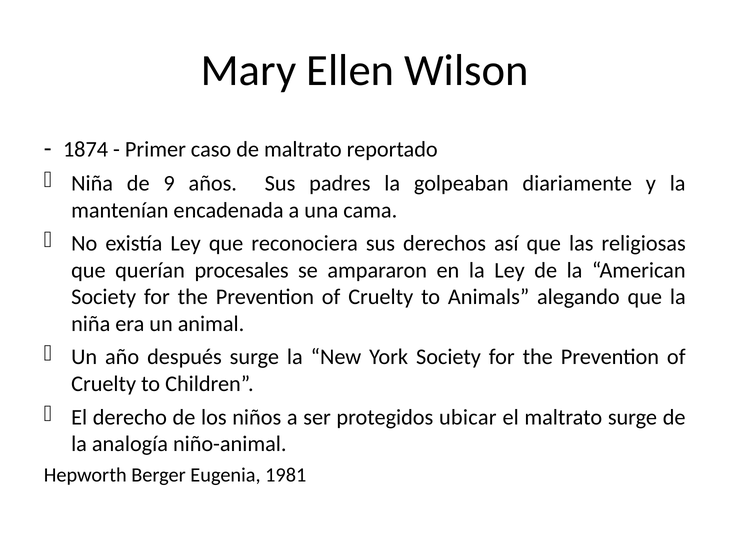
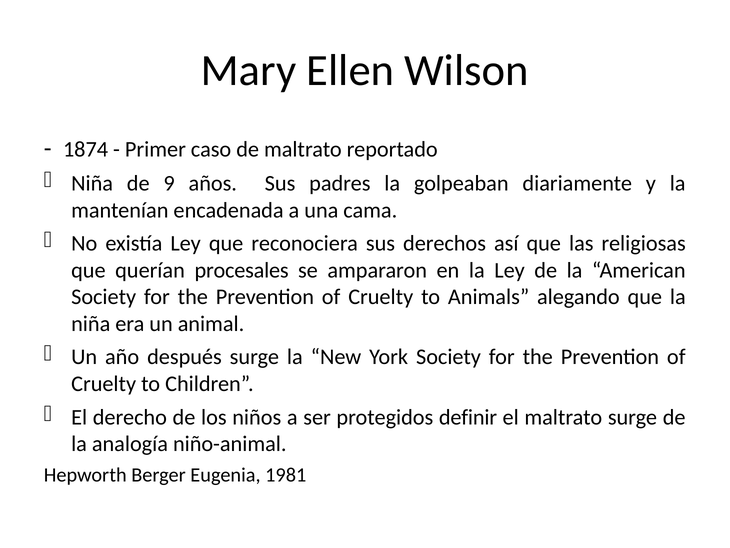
ubicar: ubicar -> definir
